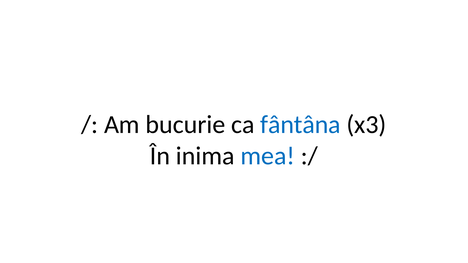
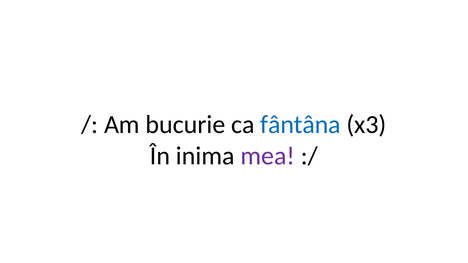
mea colour: blue -> purple
